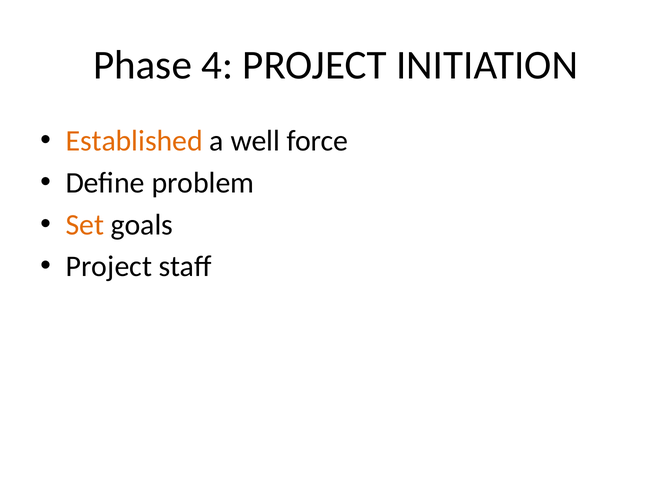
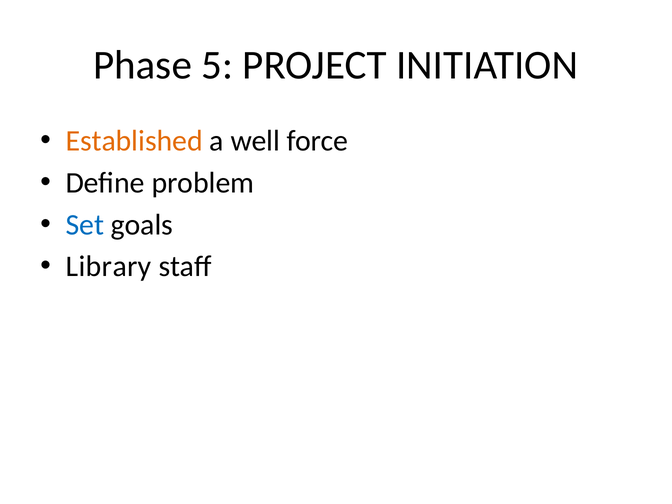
4: 4 -> 5
Set colour: orange -> blue
Project at (109, 267): Project -> Library
